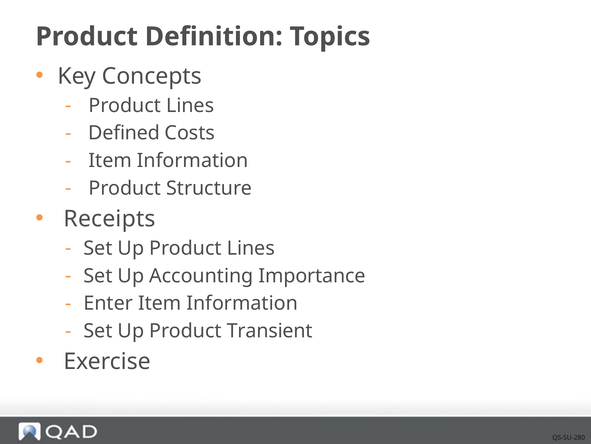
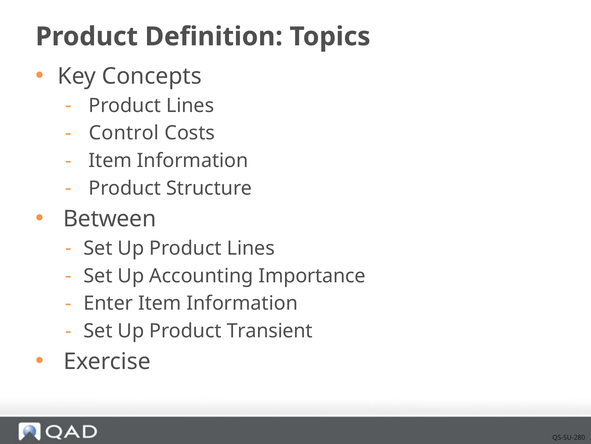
Defined: Defined -> Control
Receipts: Receipts -> Between
